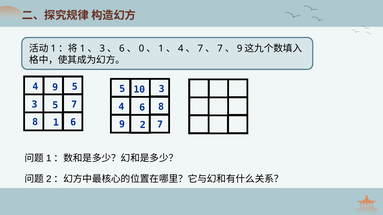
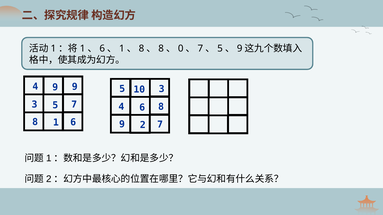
3 at (102, 49): 3 -> 6
6 at (122, 49): 6 -> 1
0 at (141, 49): 0 -> 8
1 at (161, 49): 1 -> 8
4 at (181, 49): 4 -> 0
7 at (220, 49): 7 -> 5
5 at (75, 87): 5 -> 9
